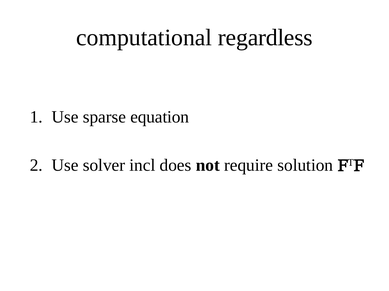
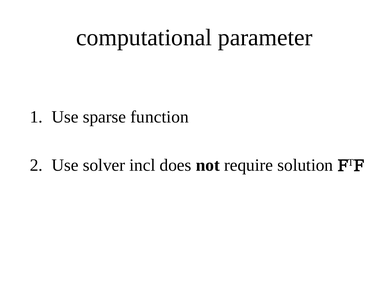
regardless: regardless -> parameter
equation: equation -> function
